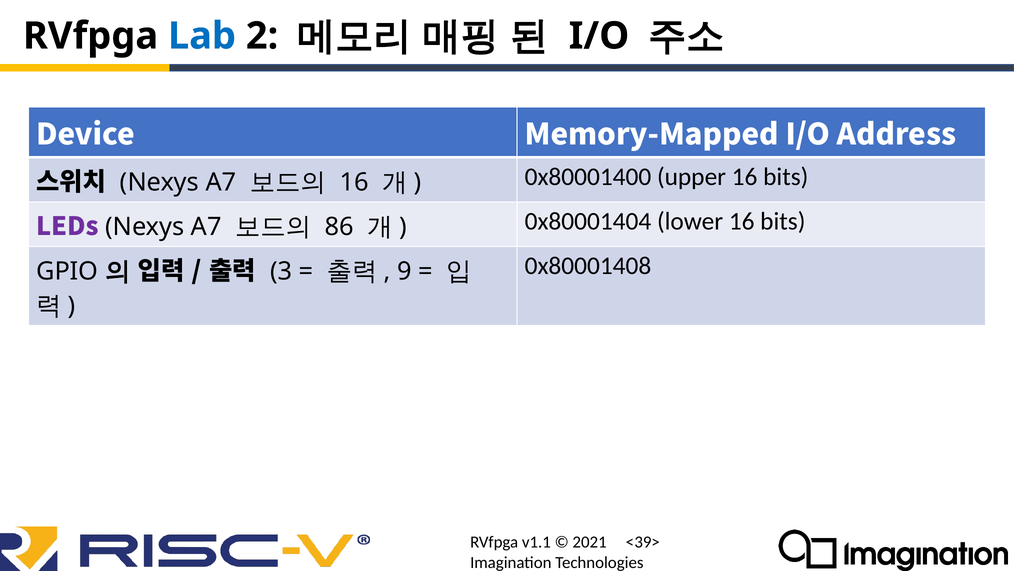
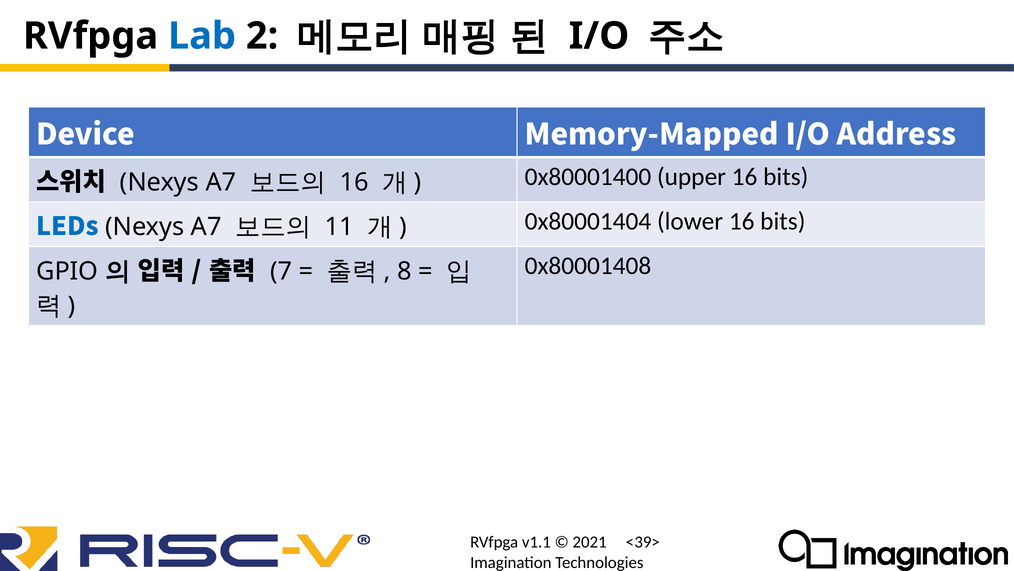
LEDs colour: purple -> blue
86: 86 -> 11
3: 3 -> 7
9: 9 -> 8
